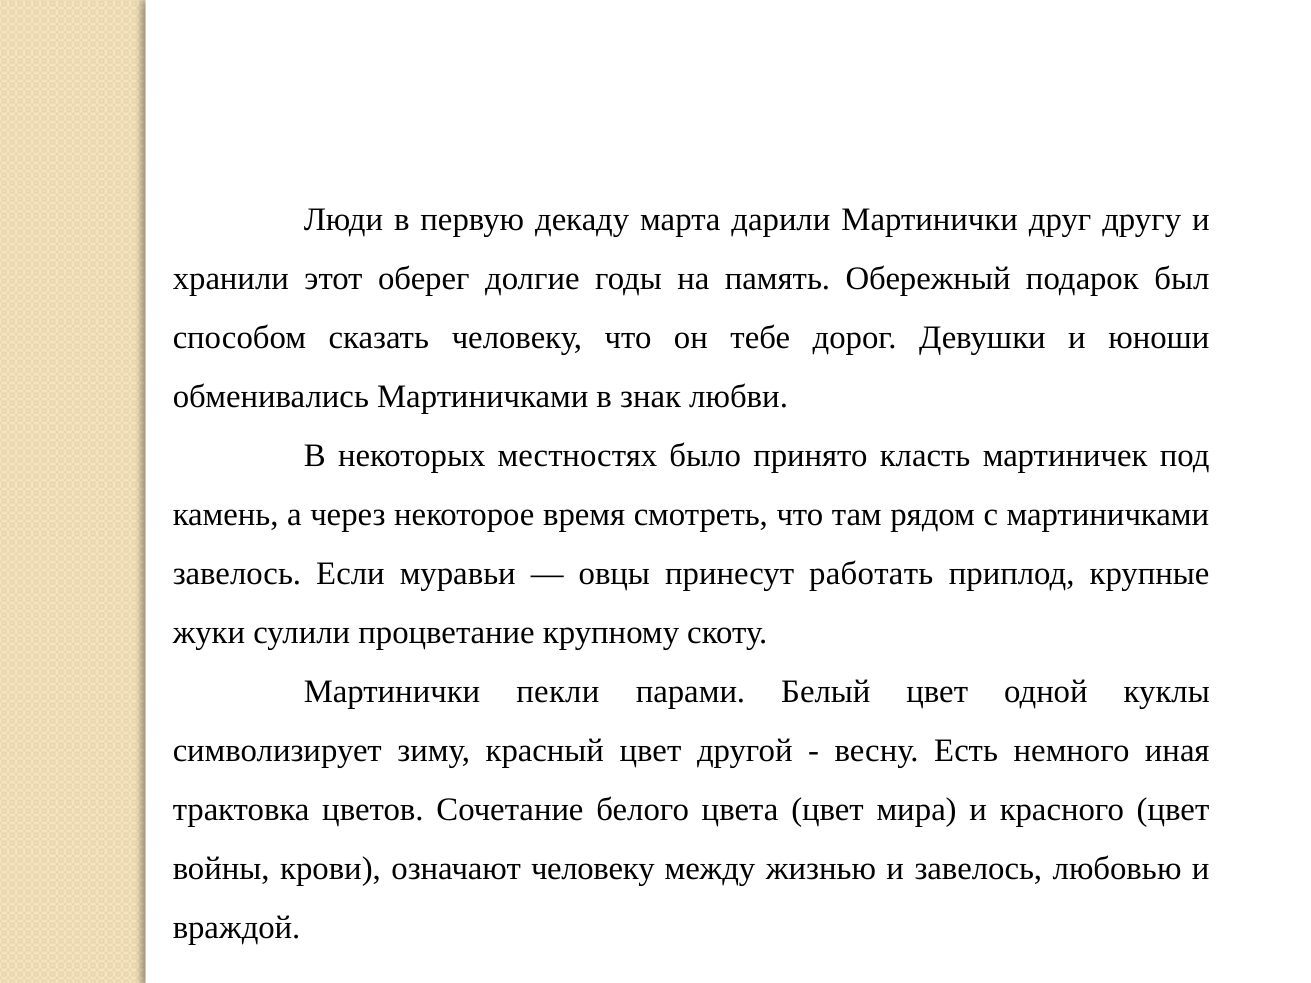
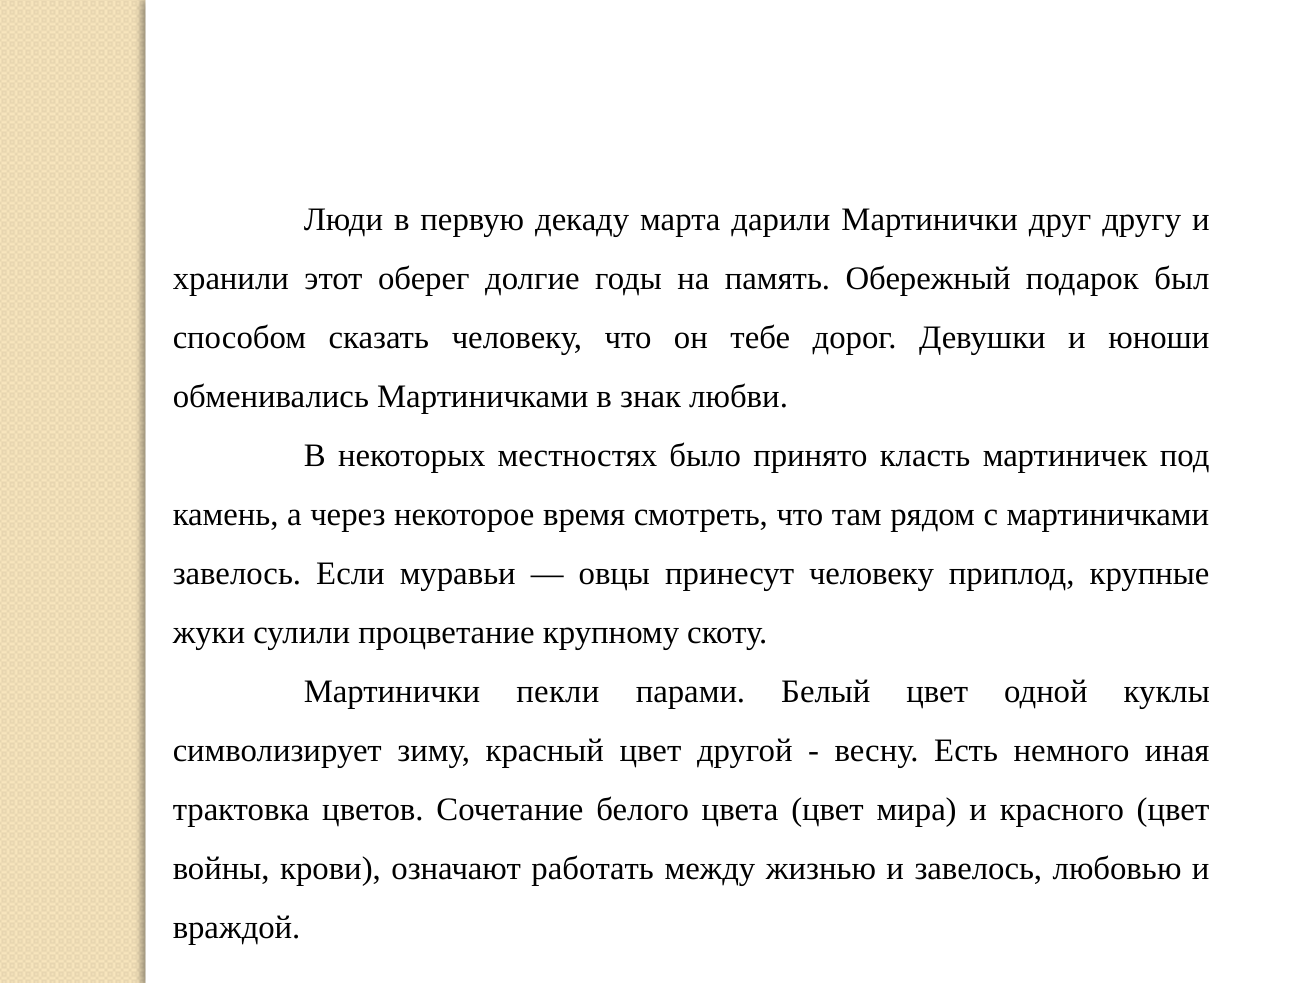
принесут работать: работать -> человеку
означают человеку: человеку -> работать
